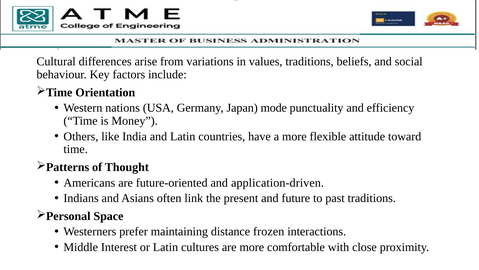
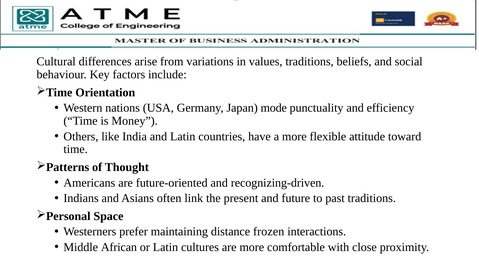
application-driven: application-driven -> recognizing-driven
Interest: Interest -> African
